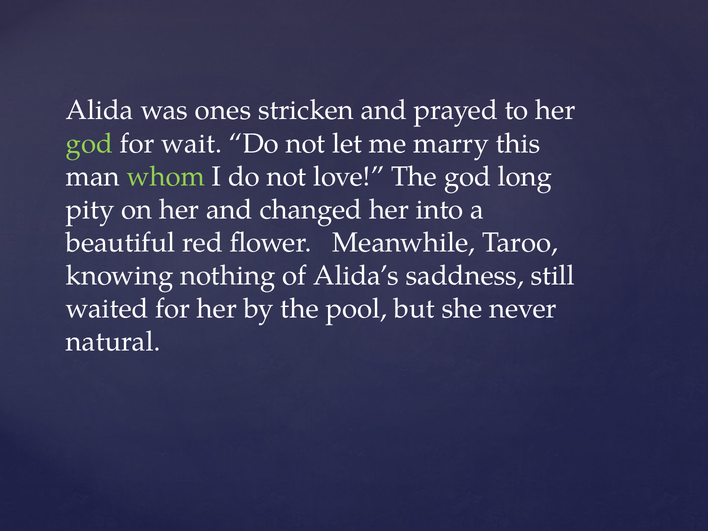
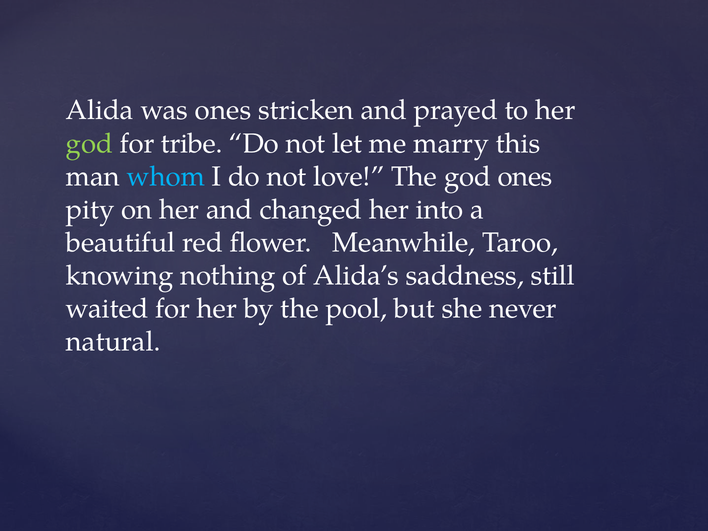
wait: wait -> tribe
whom colour: light green -> light blue
god long: long -> ones
